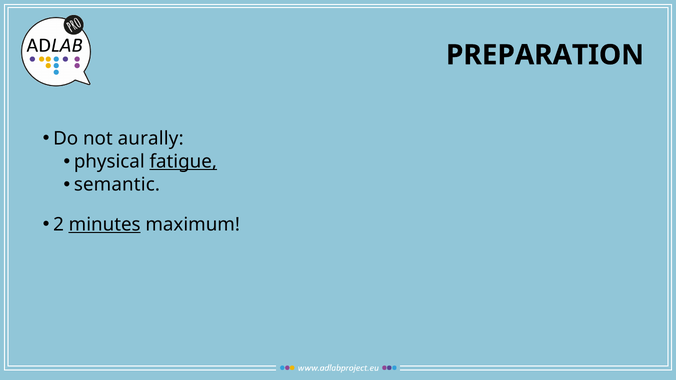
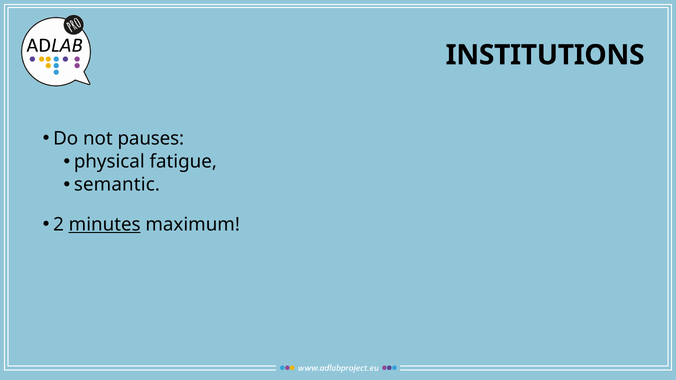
PREPARATION: PREPARATION -> INSTITUTIONS
aurally: aurally -> pauses
fatigue underline: present -> none
